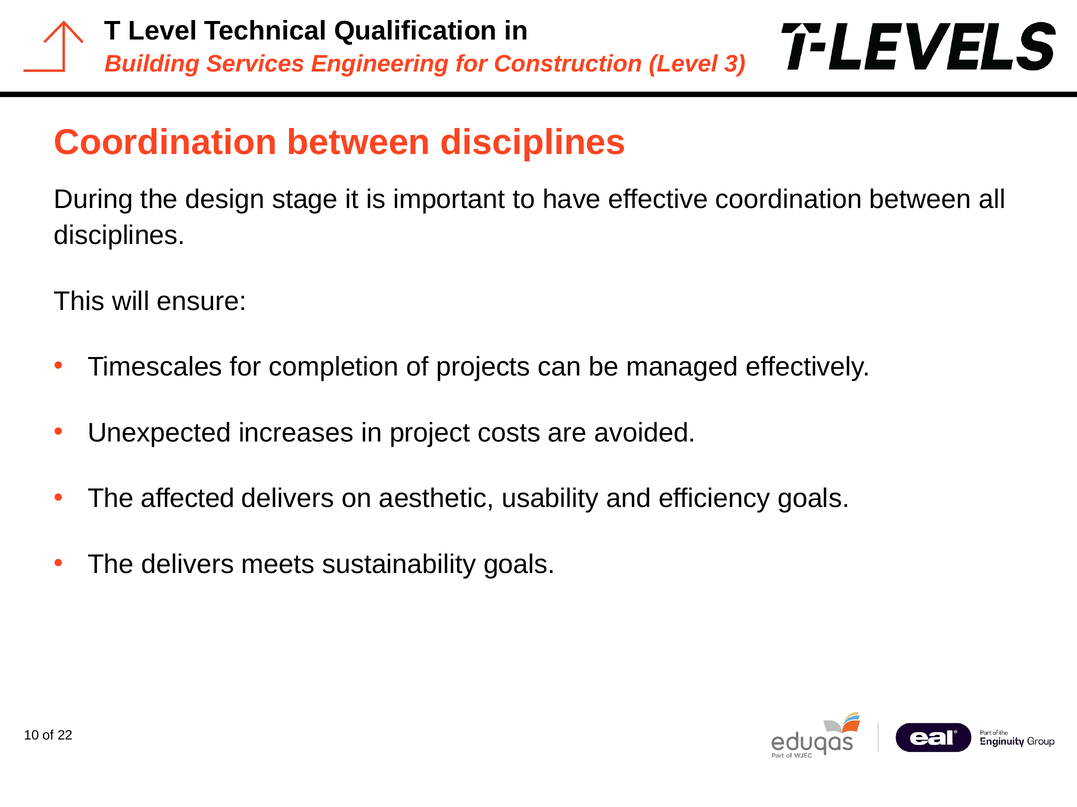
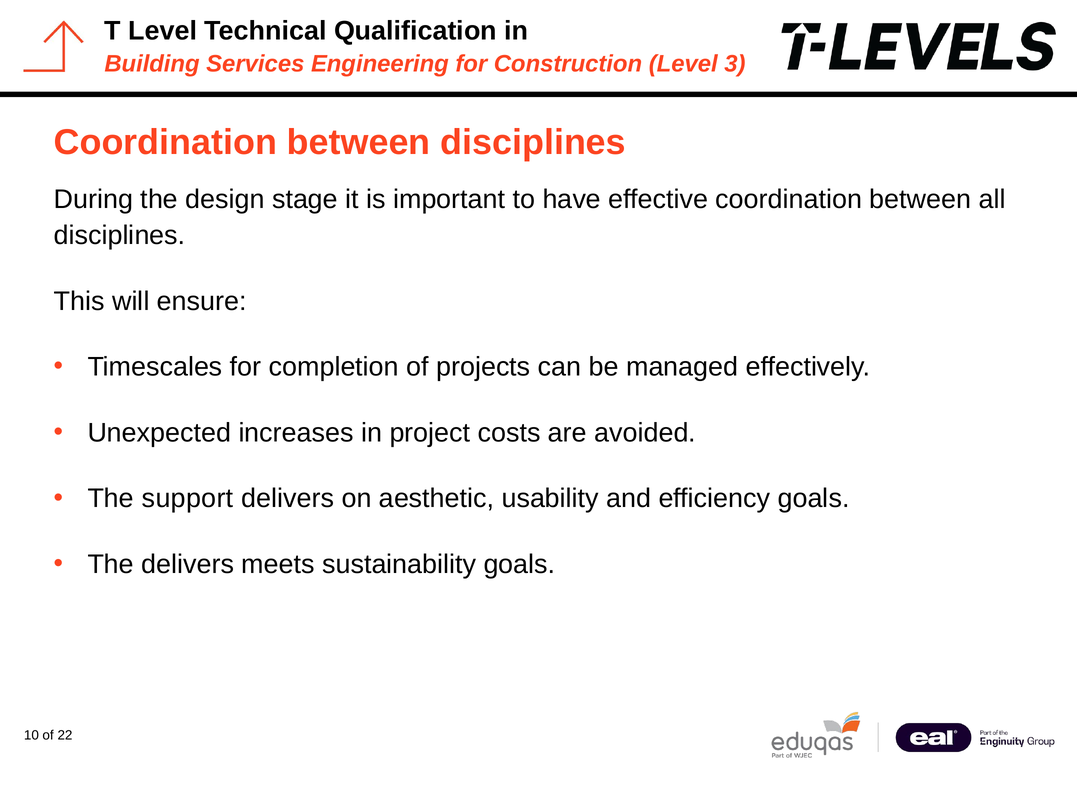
affected: affected -> support
